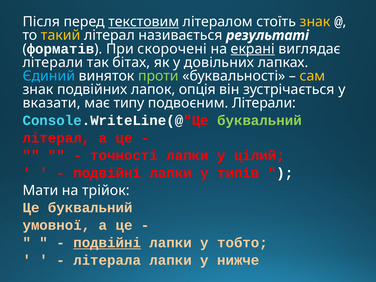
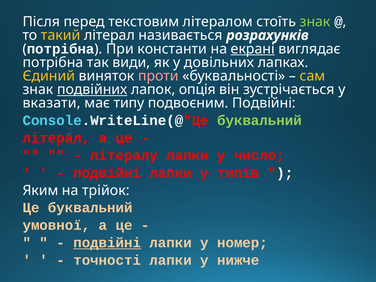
текстовим underline: present -> none
знак at (315, 22) colour: yellow -> light green
результаті: результаті -> розрахунків
форматів at (61, 49): форматів -> потрібна
скорочені: скорочені -> константи
літерали at (53, 62): літерали -> потрібна
бітах: бітах -> види
Єдиний colour: light blue -> yellow
проти colour: light green -> pink
подвійних underline: none -> present
подвоєним Літерали: Літерали -> Подвійні
точності: точності -> літералу
цілий: цілий -> число
Мати: Мати -> Яким
тобто: тобто -> номер
літерала: літерала -> точності
